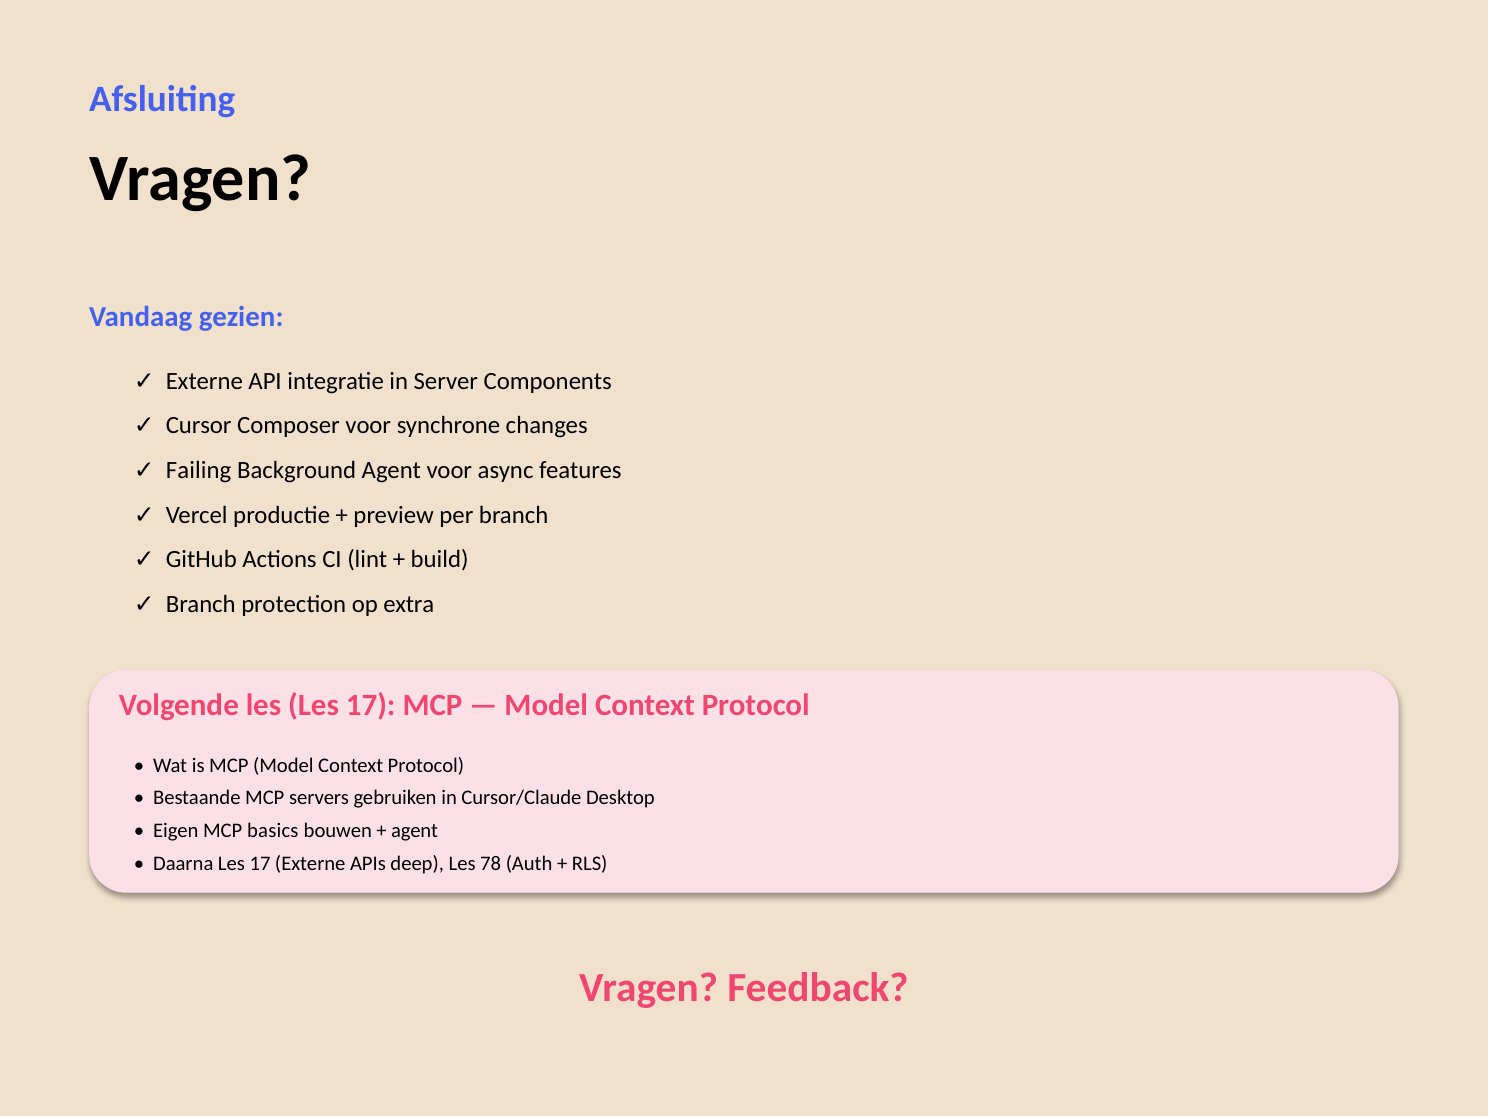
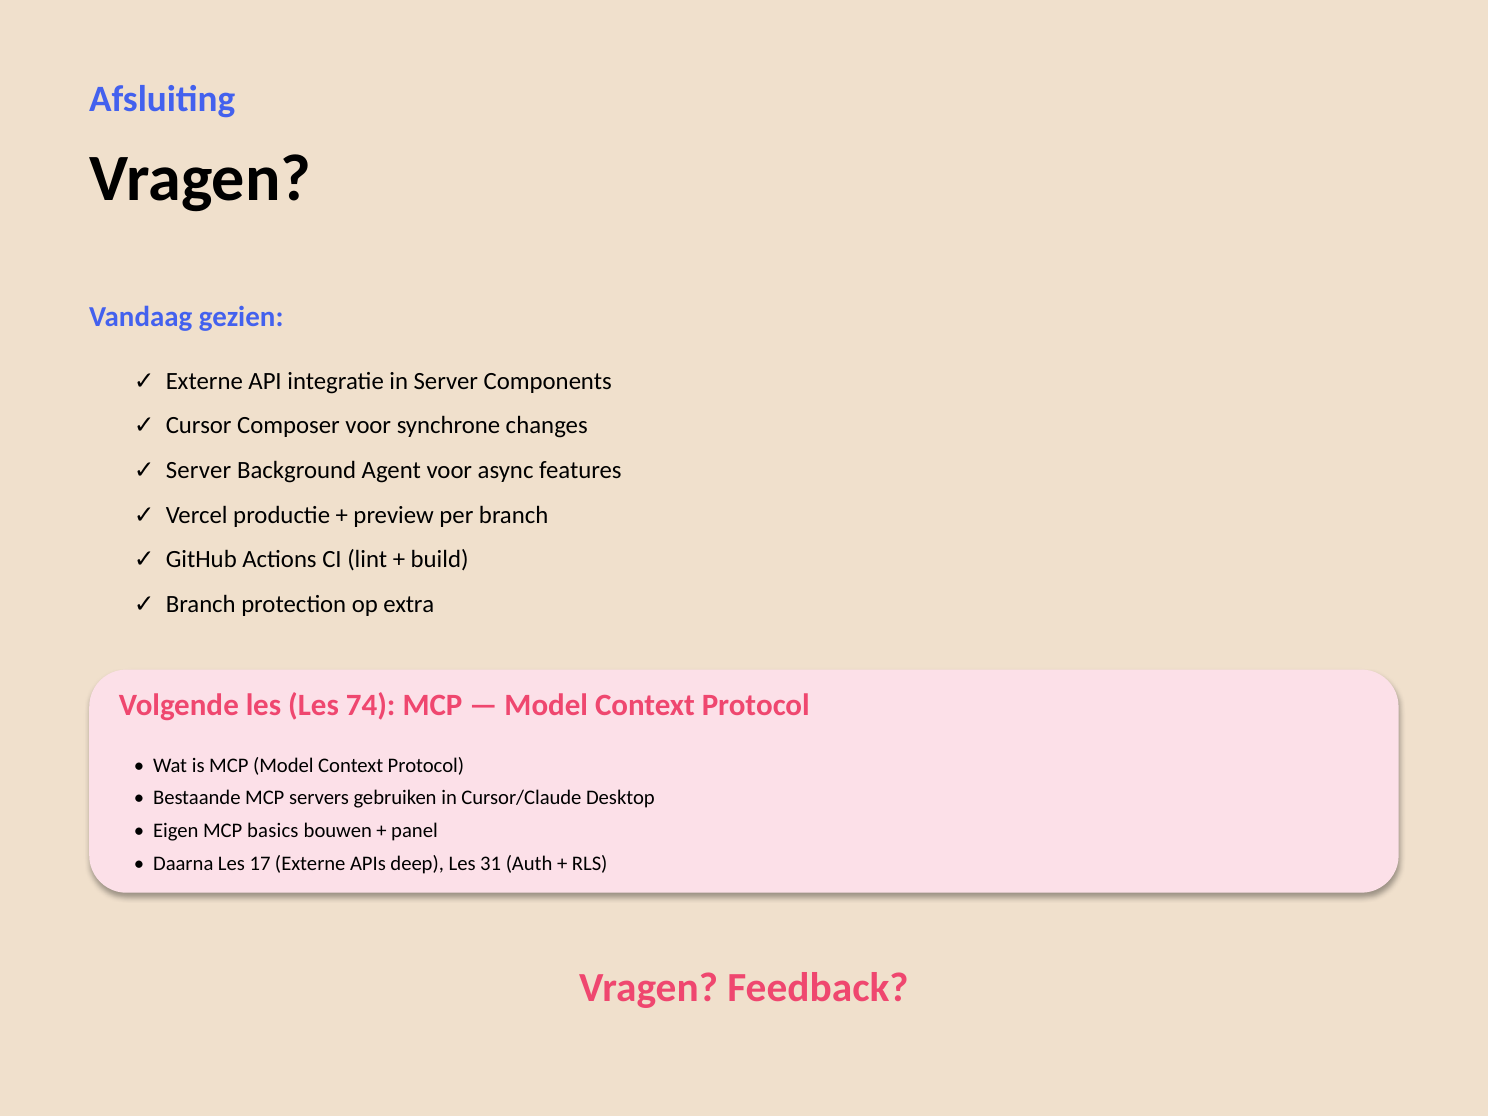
Failing at (199, 470): Failing -> Server
les Les 17: 17 -> 74
agent at (415, 831): agent -> panel
78: 78 -> 31
